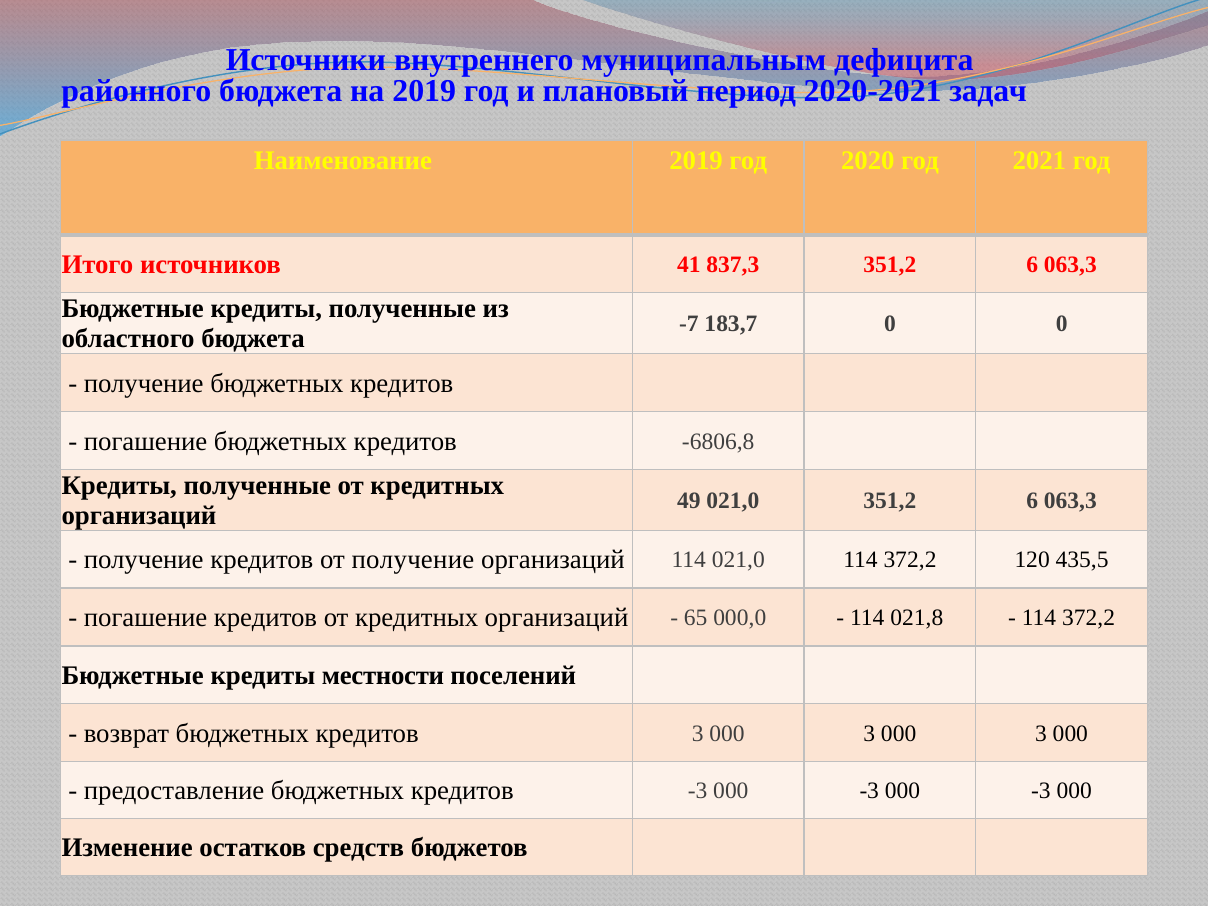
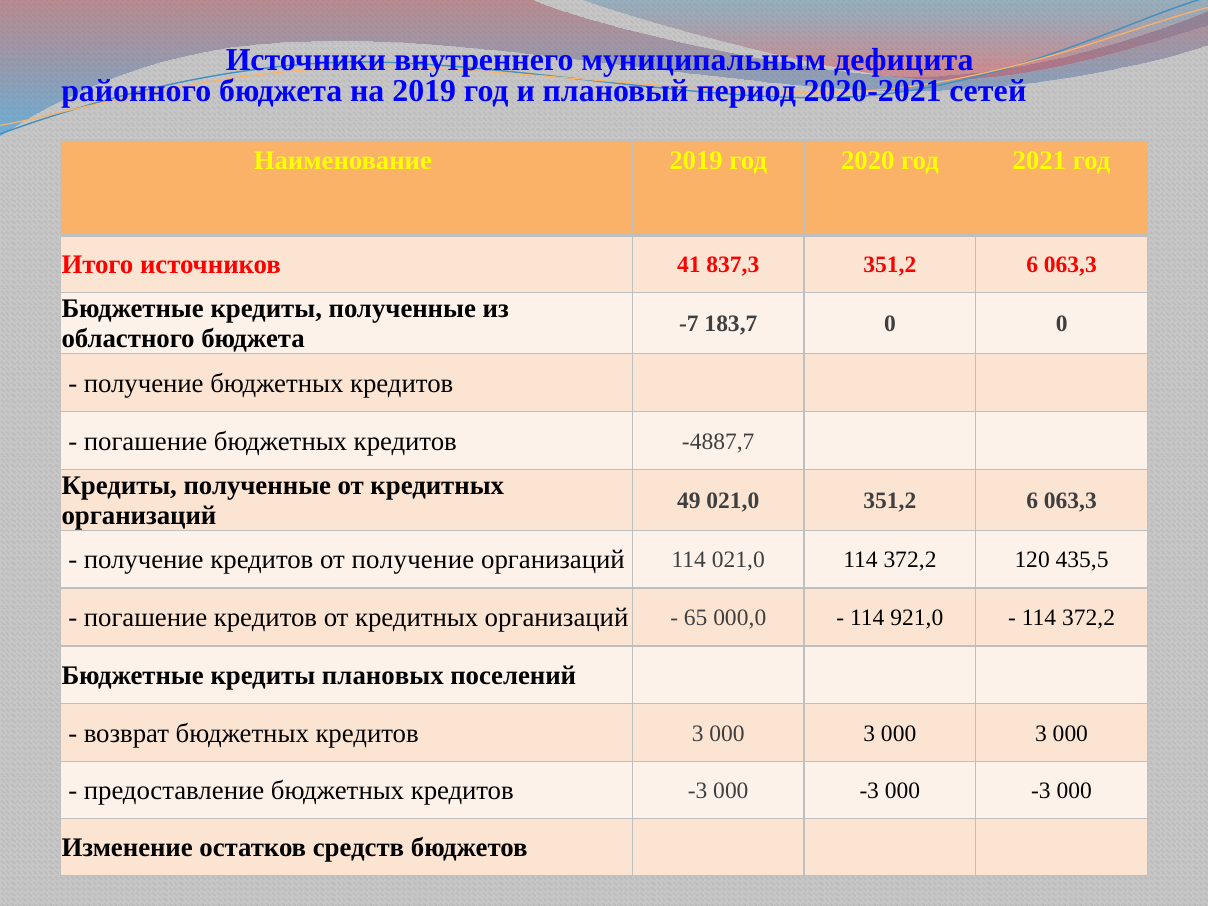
задач: задач -> сетей
-6806,8: -6806,8 -> -4887,7
021,8: 021,8 -> 921,0
местности: местности -> плановых
